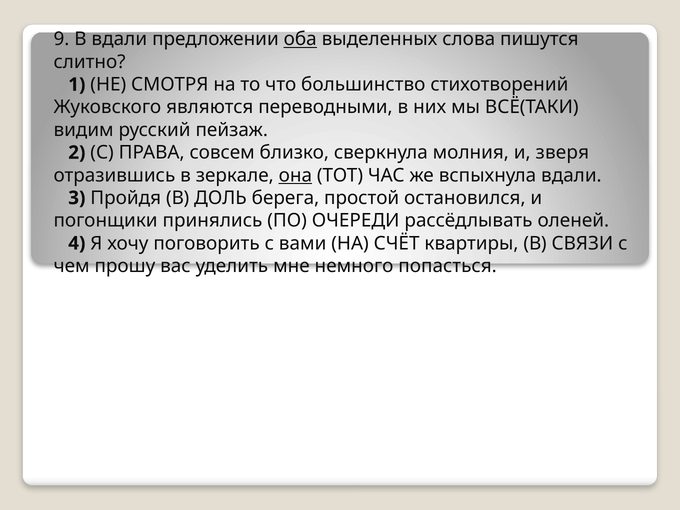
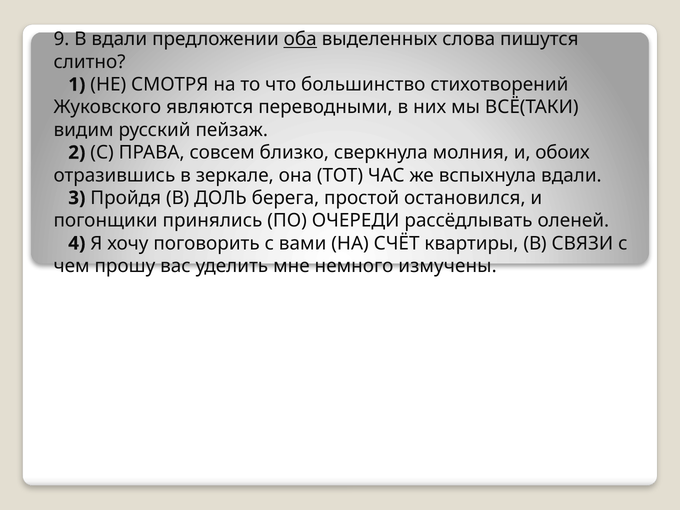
зверя: зверя -> обоих
она underline: present -> none
попасться: попасться -> измучены
